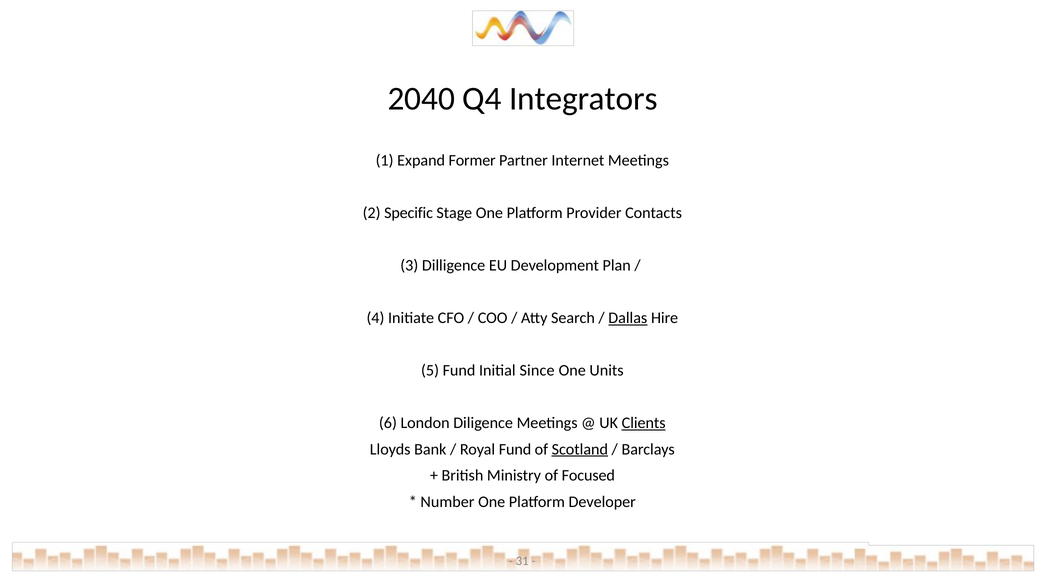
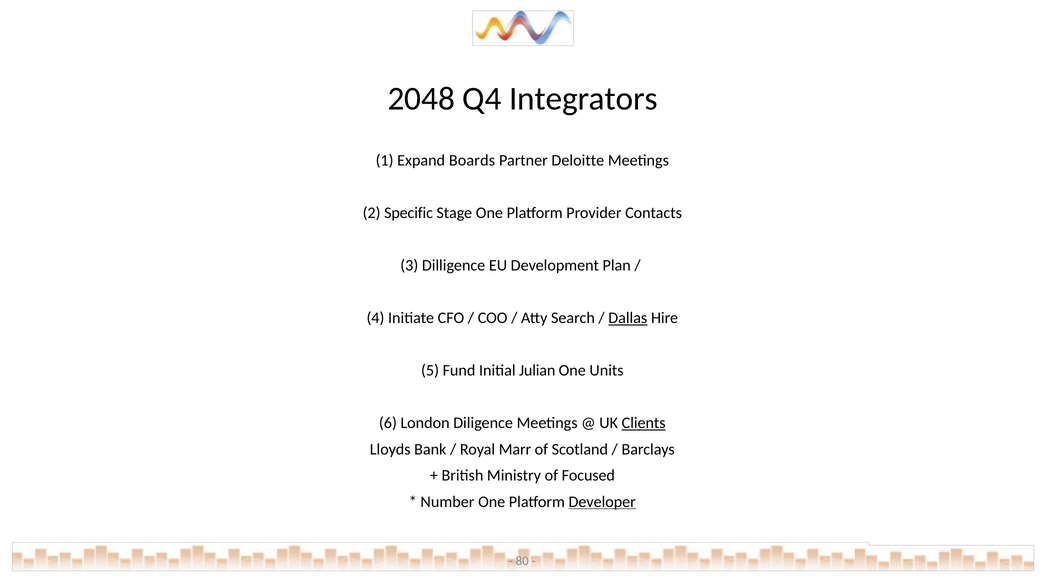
2040: 2040 -> 2048
Former: Former -> Boards
Internet: Internet -> Deloitte
Since: Since -> Julian
Royal Fund: Fund -> Marr
Scotland underline: present -> none
Developer underline: none -> present
31: 31 -> 80
